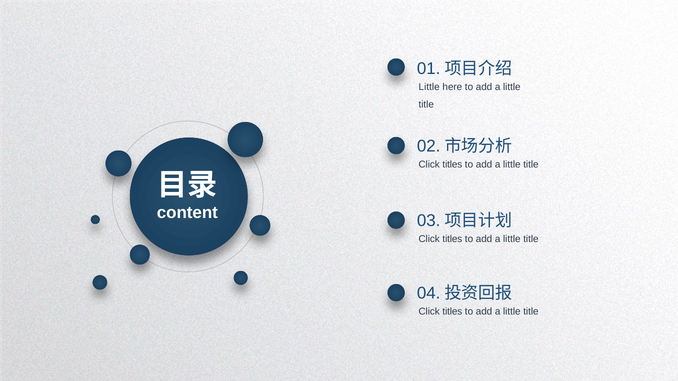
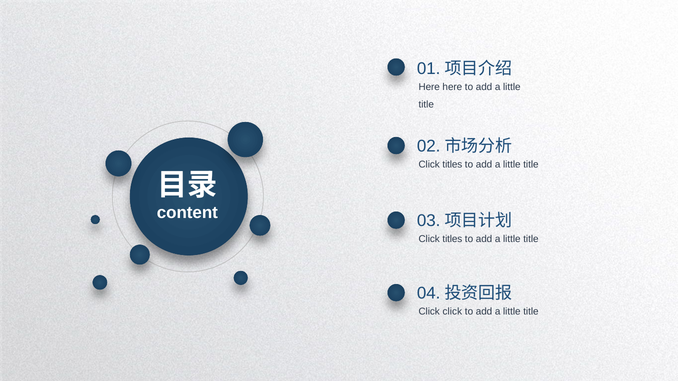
Little at (429, 87): Little -> Here
titles at (452, 312): titles -> click
